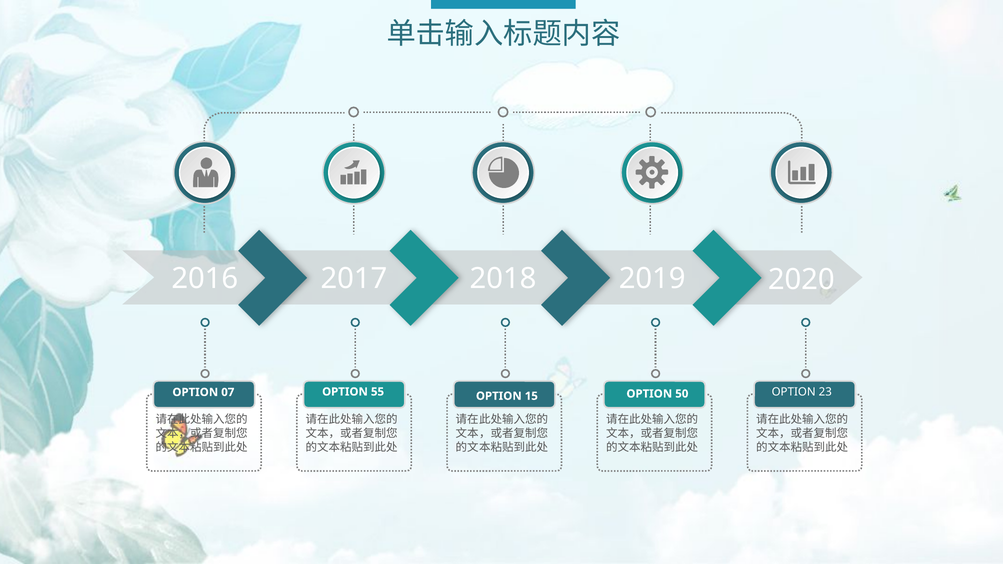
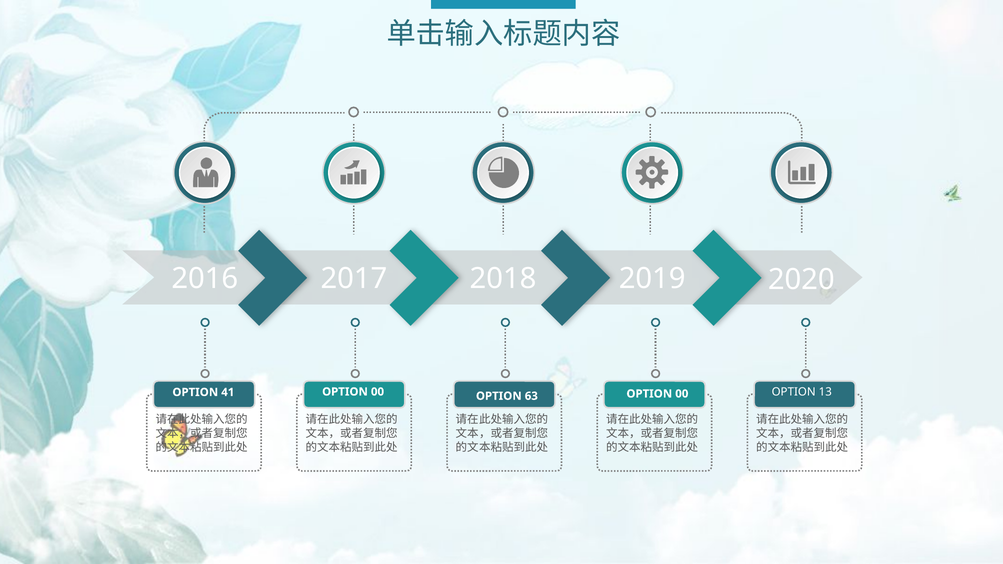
23: 23 -> 13
55 at (377, 392): 55 -> 00
07: 07 -> 41
50 at (682, 394): 50 -> 00
15: 15 -> 63
